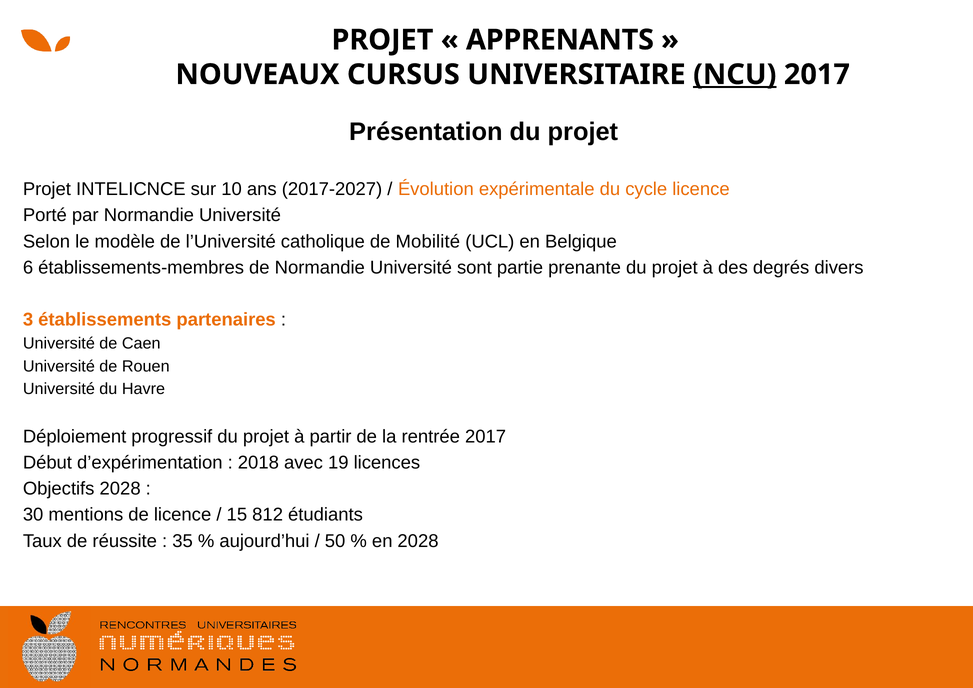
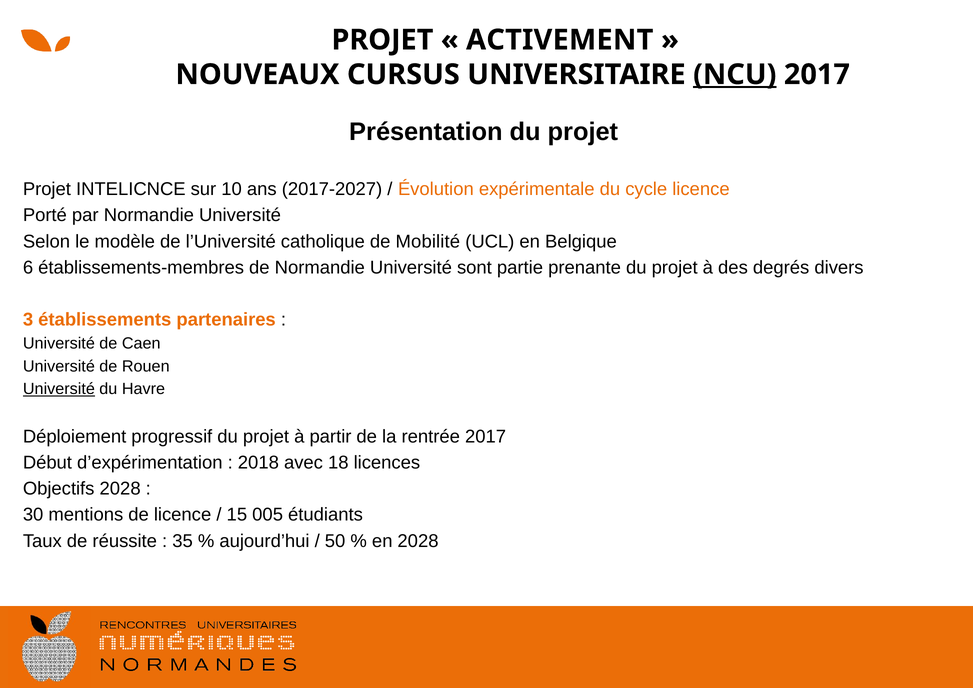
APPRENANTS: APPRENANTS -> ACTIVEMENT
Université at (59, 389) underline: none -> present
19: 19 -> 18
812: 812 -> 005
